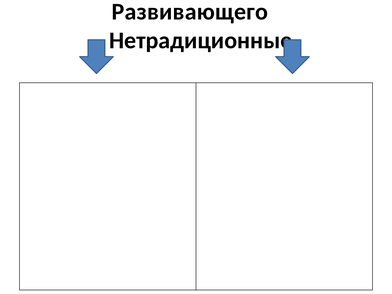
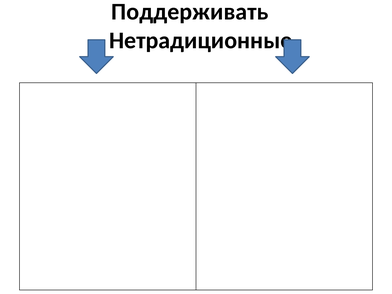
Развивающего: Развивающего -> Поддерживать
